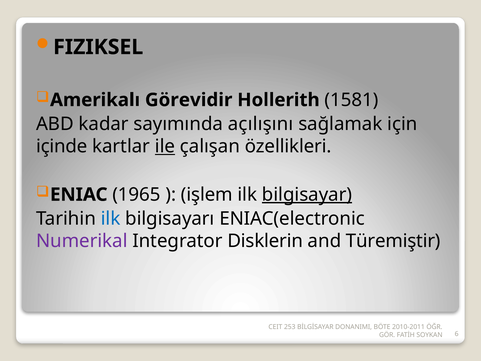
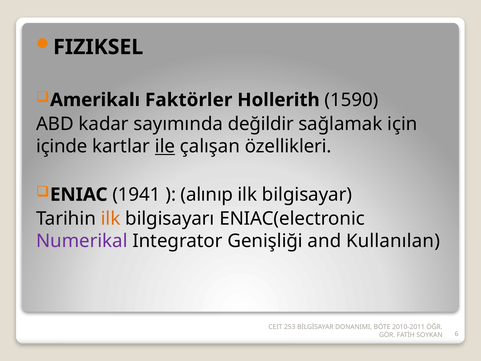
Görevidir: Görevidir -> Faktörler
1581: 1581 -> 1590
açılışını: açılışını -> değildir
1965: 1965 -> 1941
işlem: işlem -> alınıp
bilgisayar underline: present -> none
ilk at (111, 219) colour: blue -> orange
Disklerin: Disklerin -> Genişliği
Türemiştir: Türemiştir -> Kullanılan
